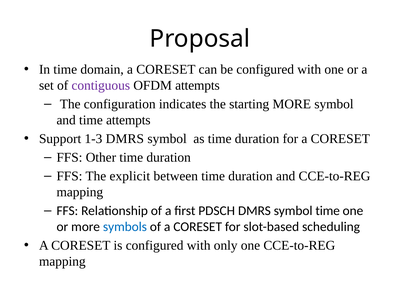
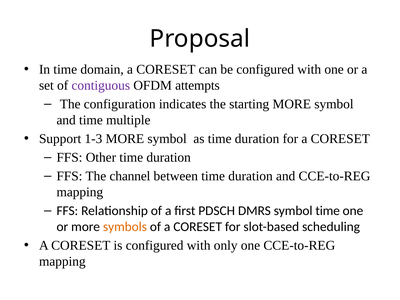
time attempts: attempts -> multiple
1-3 DMRS: DMRS -> MORE
explicit: explicit -> channel
symbols colour: blue -> orange
